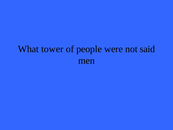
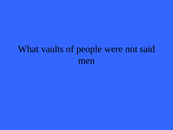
tower: tower -> vaults
